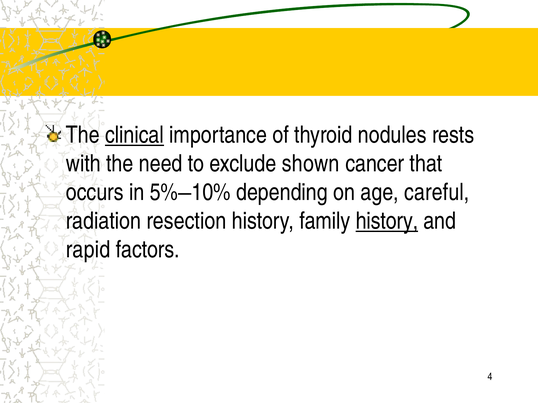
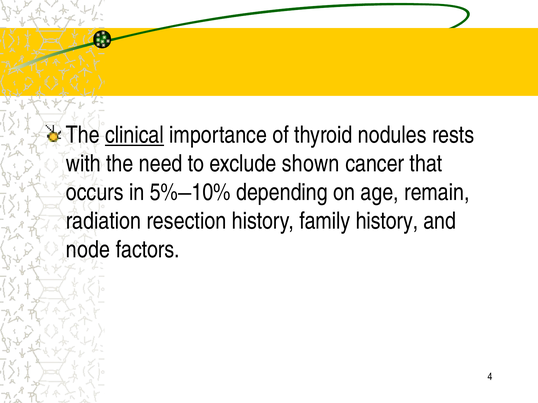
careful: careful -> remain
history at (387, 221) underline: present -> none
rapid: rapid -> node
